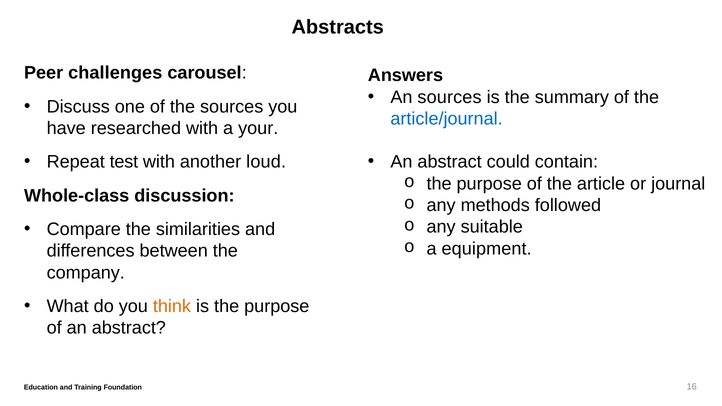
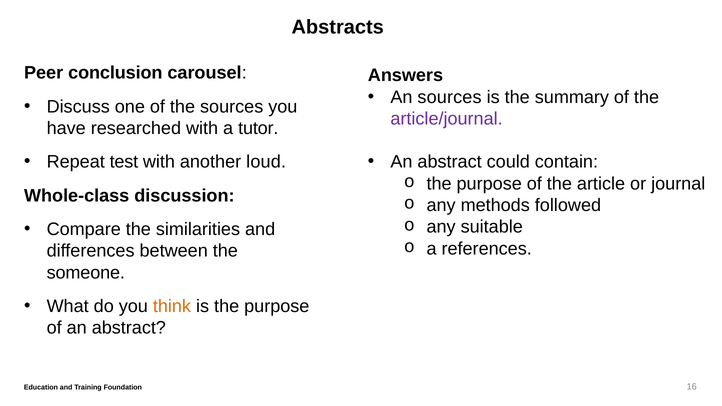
challenges: challenges -> conclusion
article/journal colour: blue -> purple
your: your -> tutor
equipment: equipment -> references
company: company -> someone
